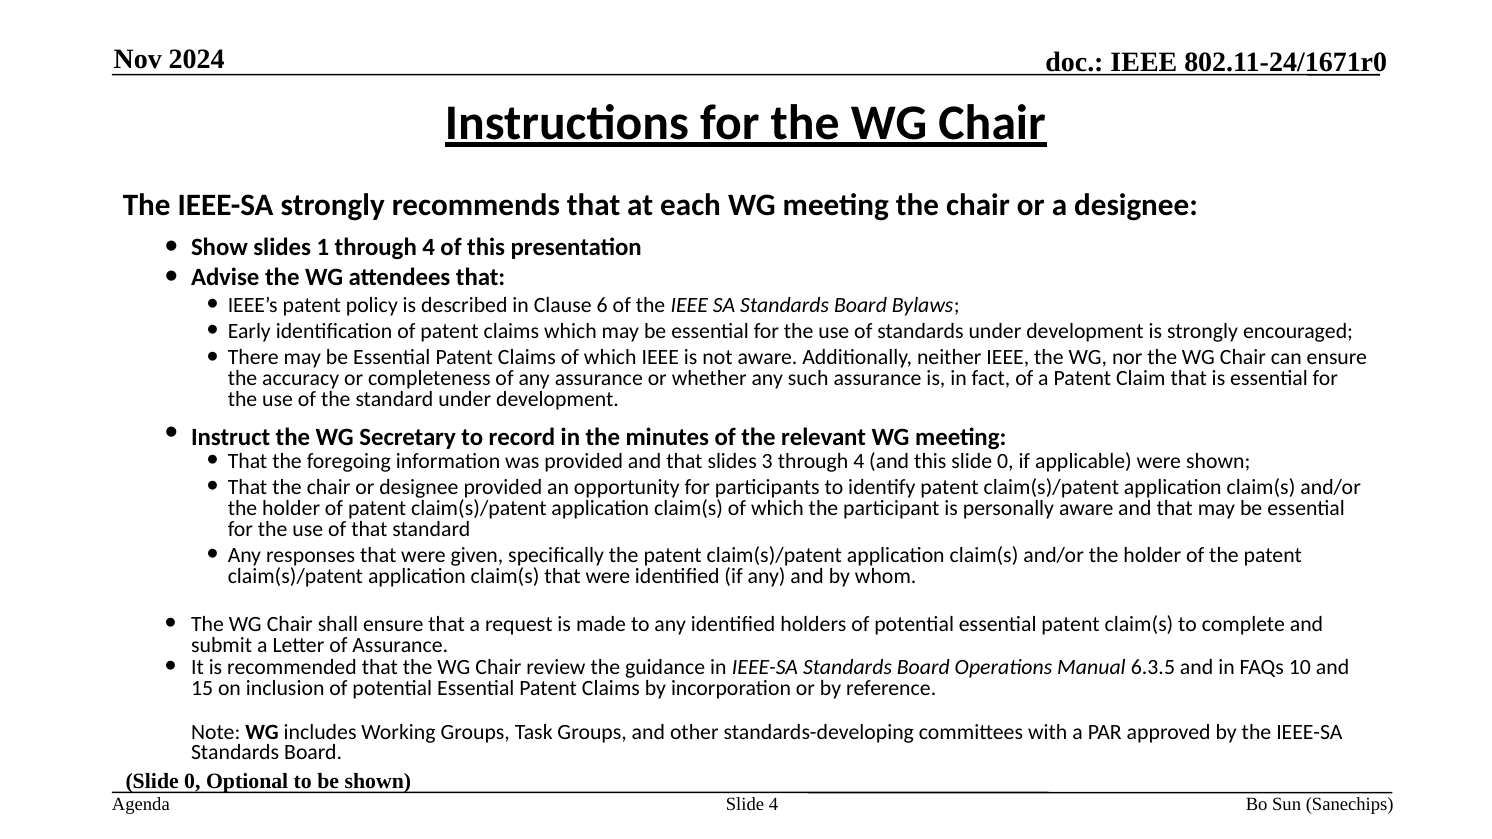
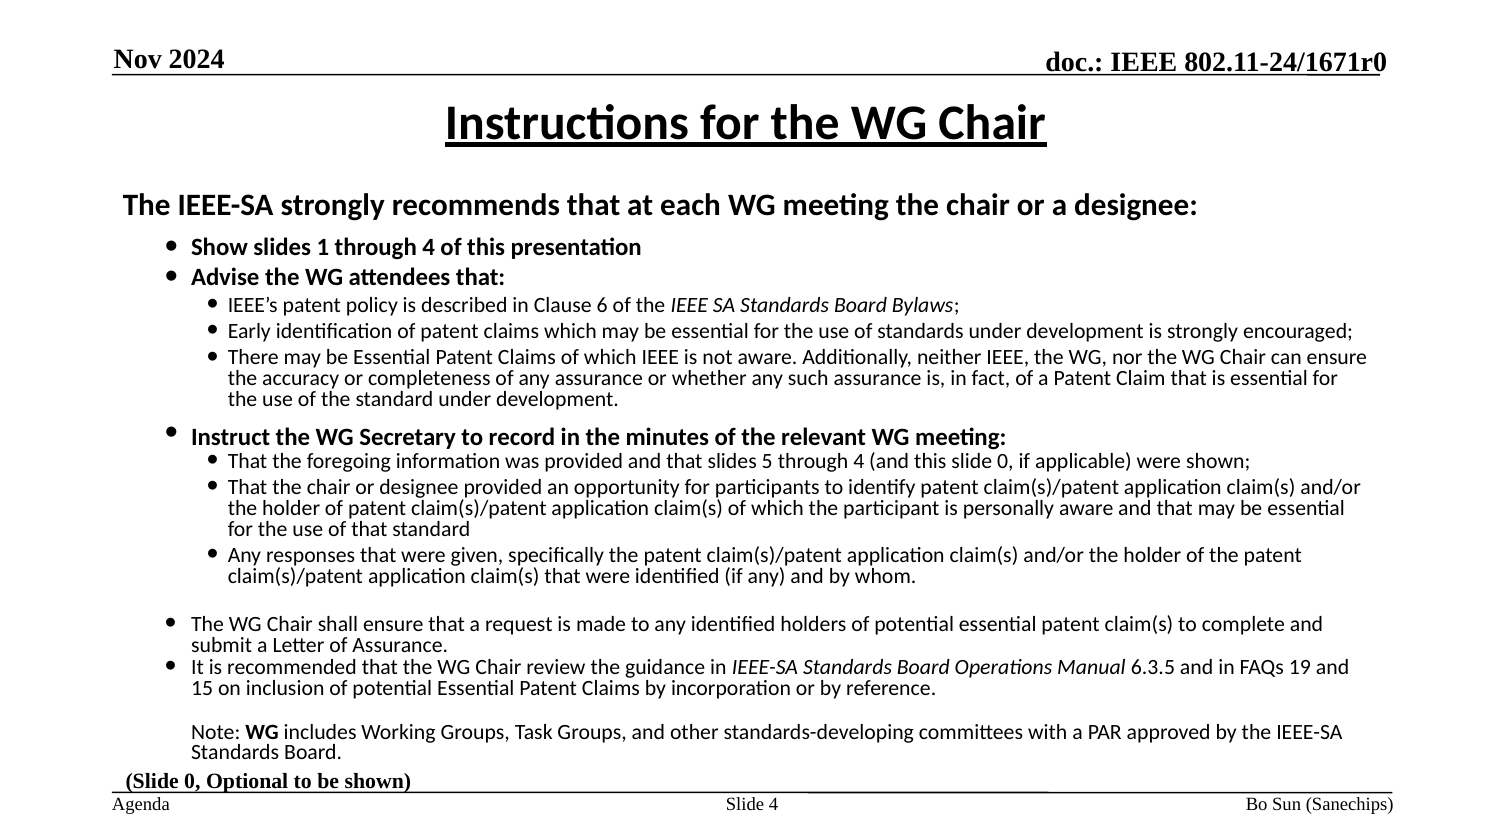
3: 3 -> 5
10: 10 -> 19
